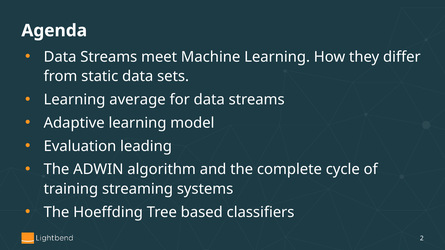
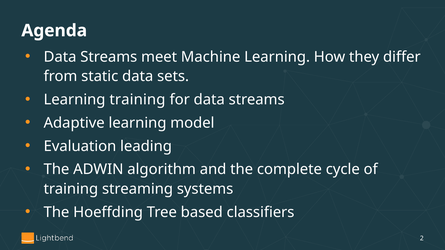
Learning average: average -> training
